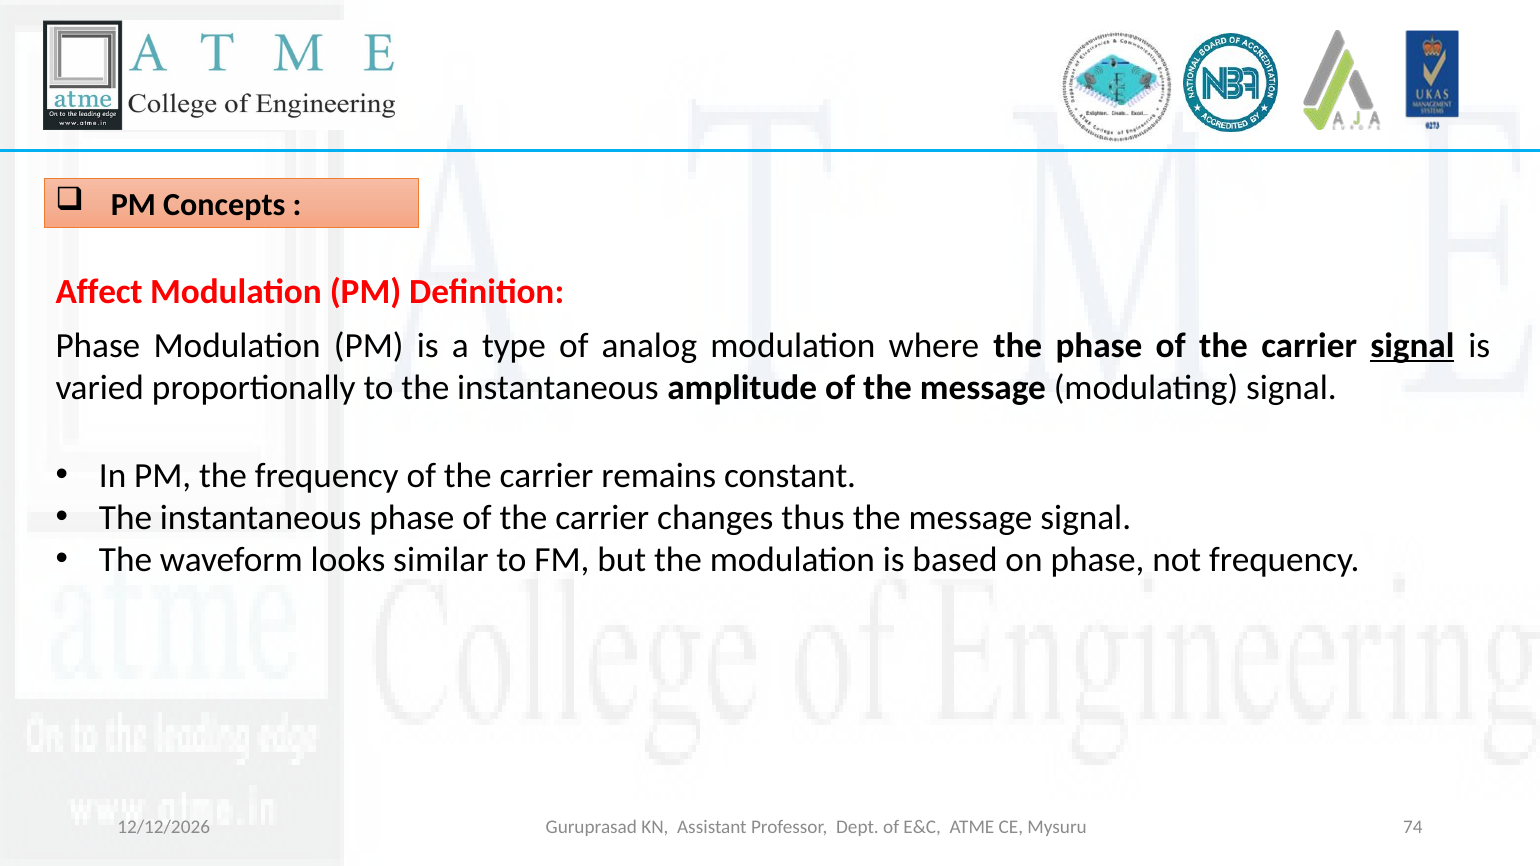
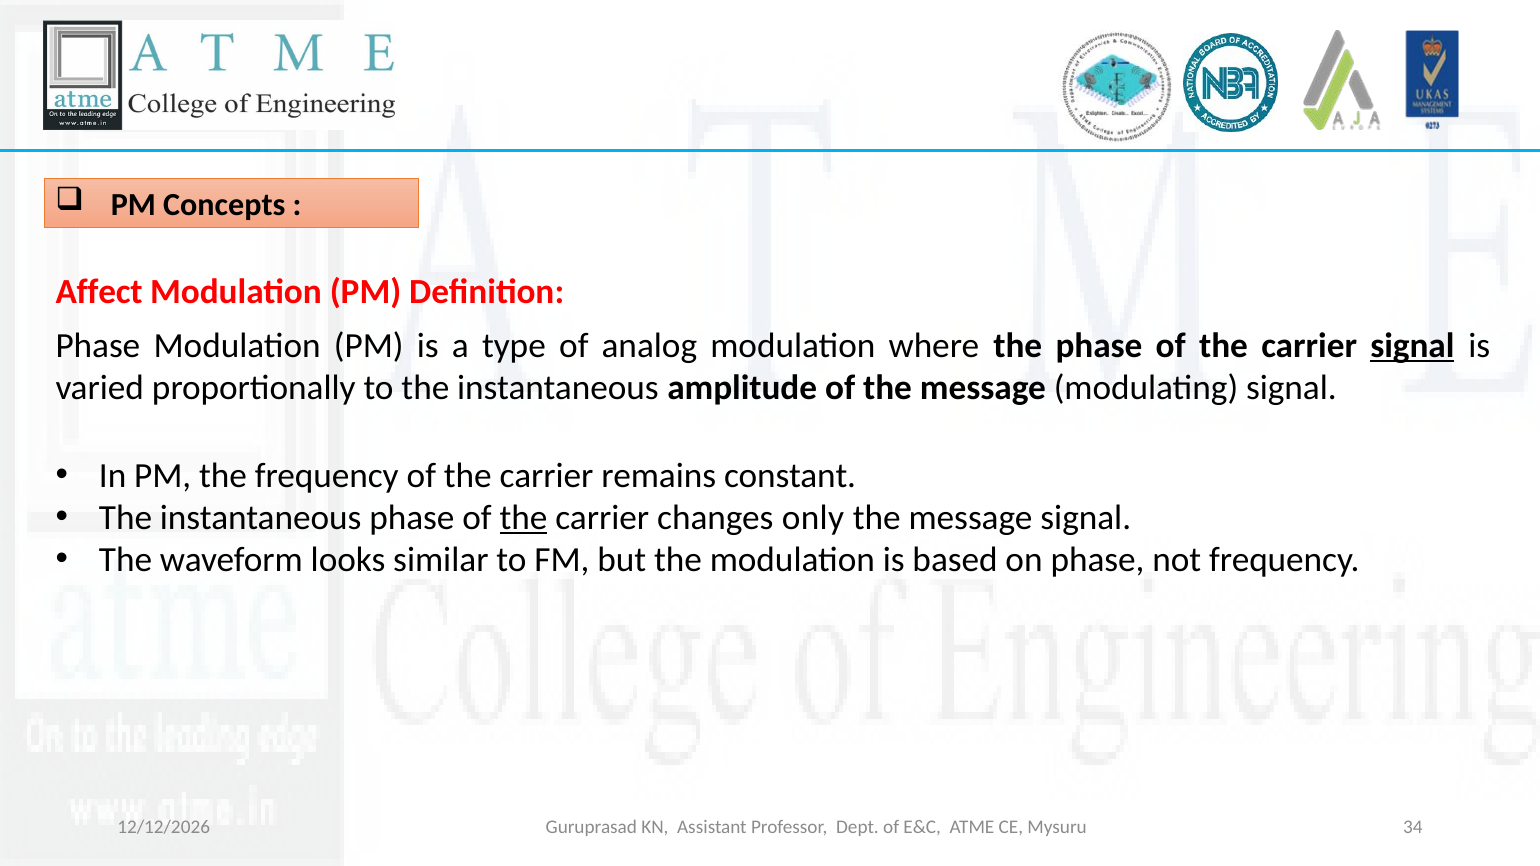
the at (524, 518) underline: none -> present
thus: thus -> only
74: 74 -> 34
